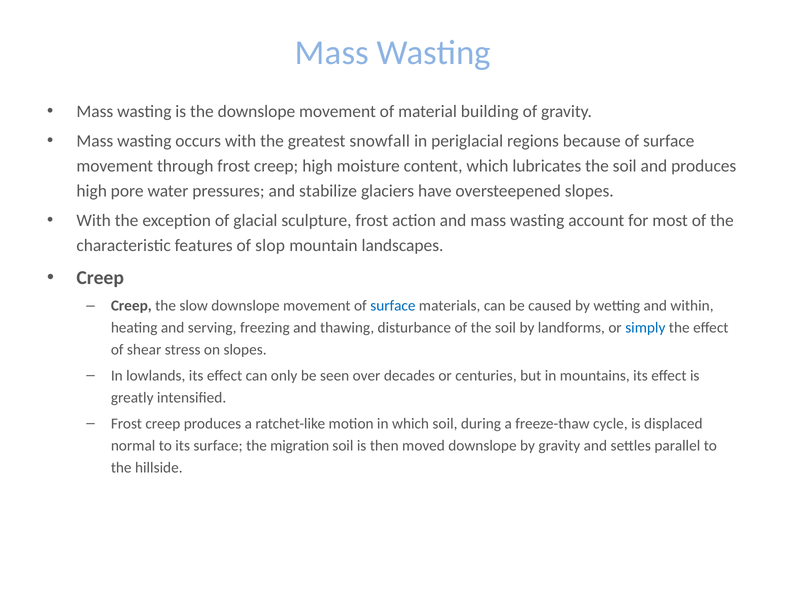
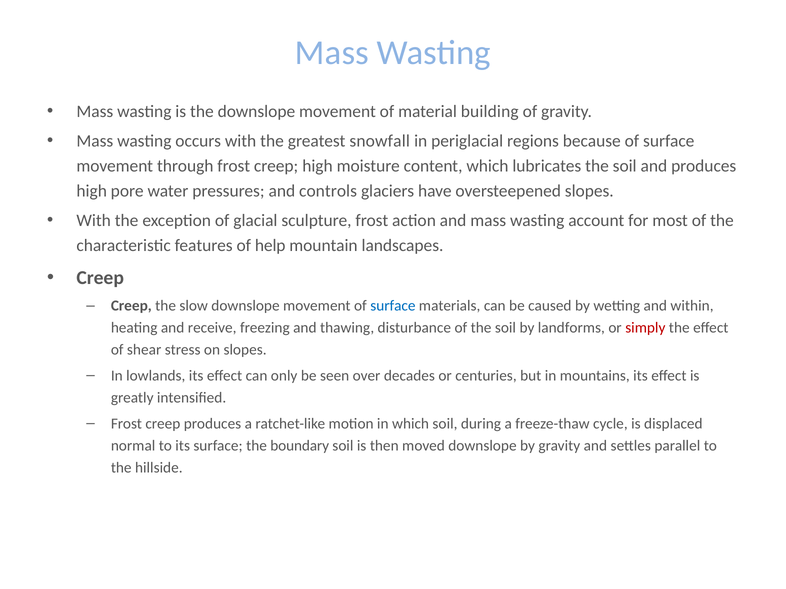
stabilize: stabilize -> controls
slop: slop -> help
serving: serving -> receive
simply colour: blue -> red
migration: migration -> boundary
